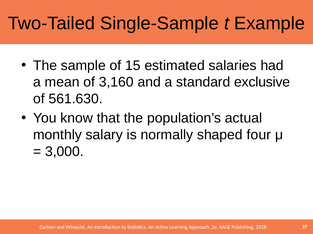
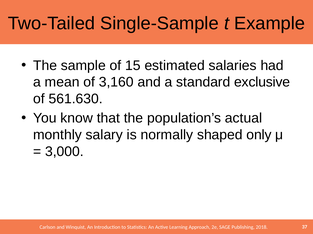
four: four -> only
